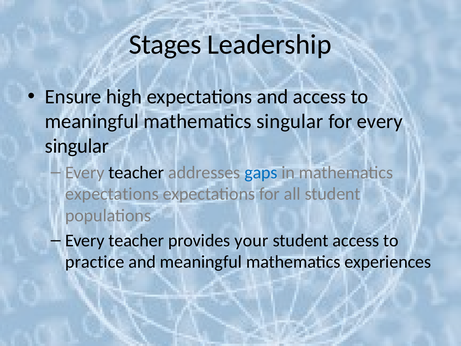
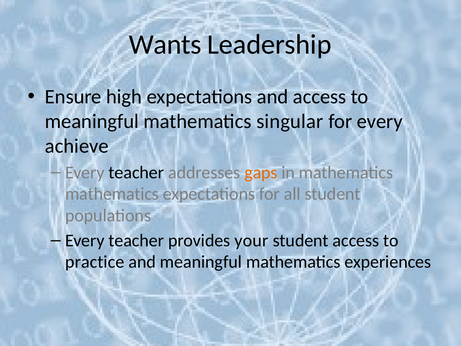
Stages: Stages -> Wants
singular at (77, 146): singular -> achieve
gaps colour: blue -> orange
expectations at (112, 194): expectations -> mathematics
